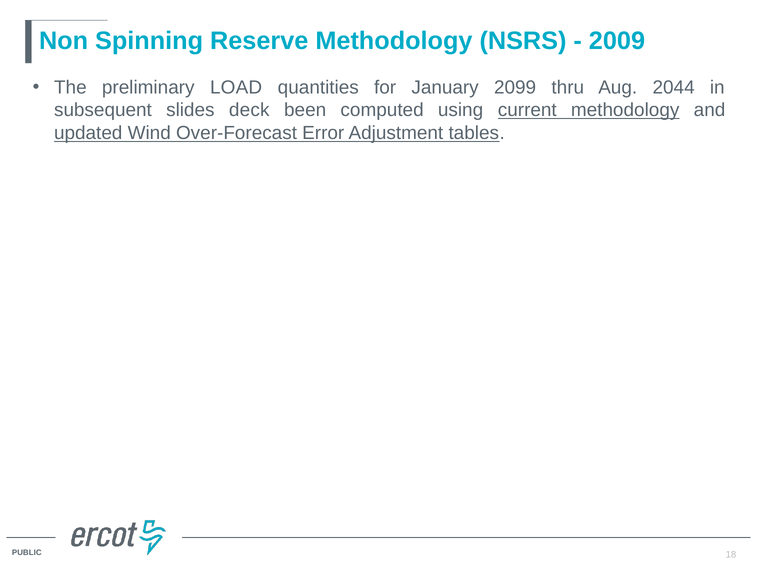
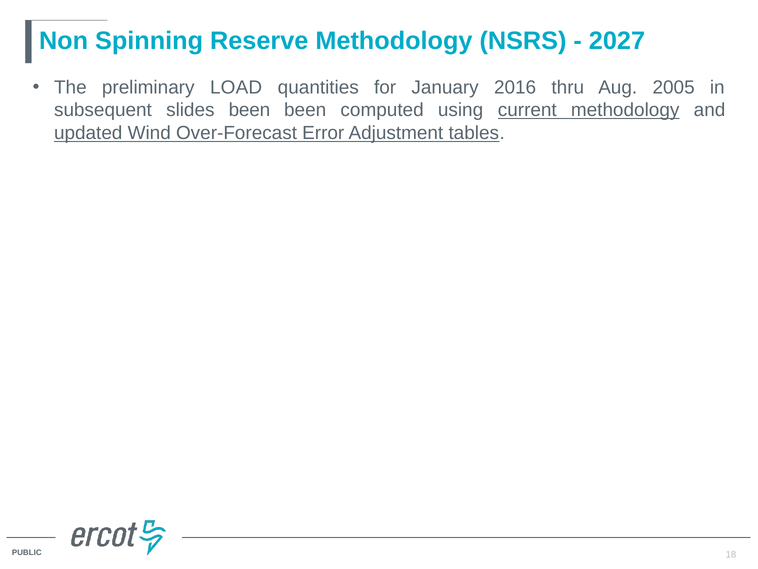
2009: 2009 -> 2027
2099: 2099 -> 2016
2044: 2044 -> 2005
slides deck: deck -> been
